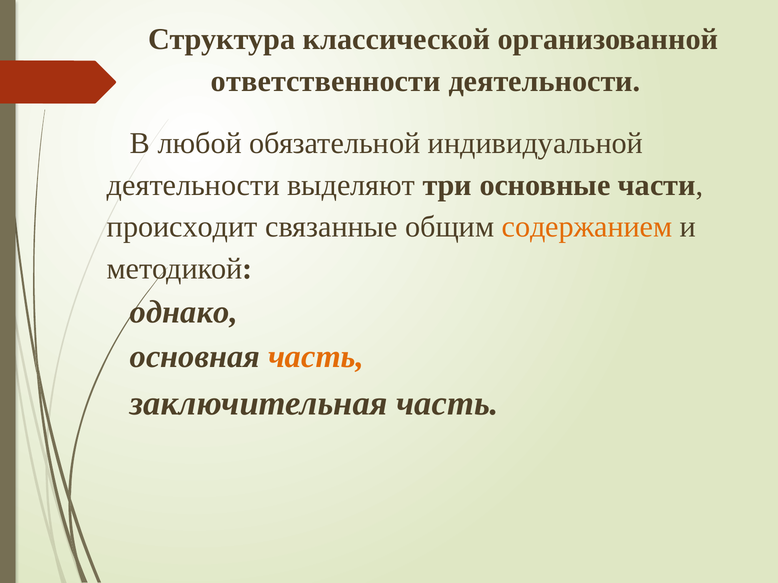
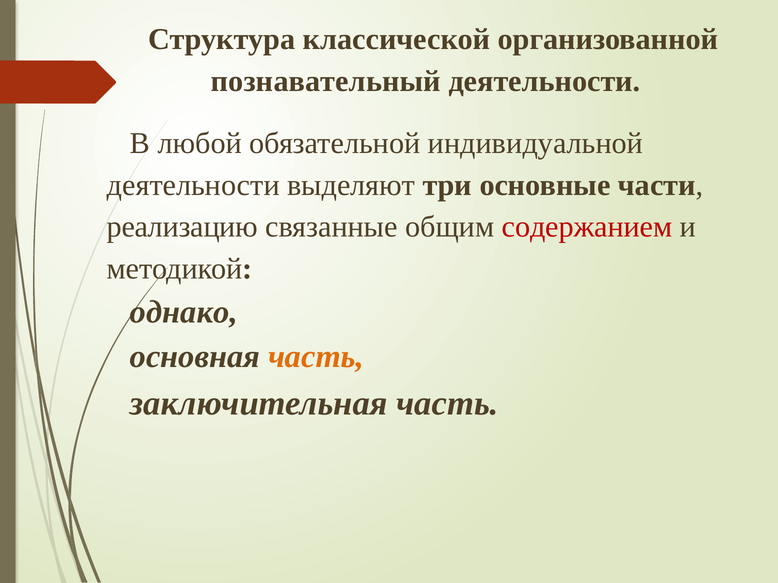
ответственности: ответственности -> познавательный
происходит: происходит -> реализацию
содержанием colour: orange -> red
